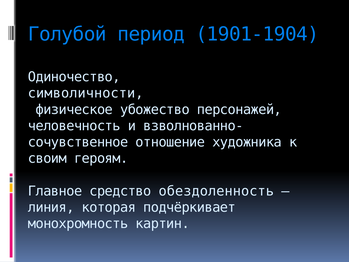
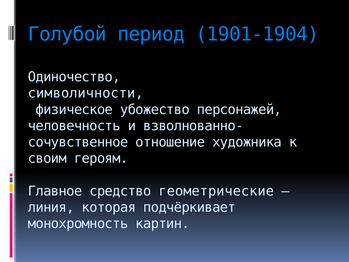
обездоленность: обездоленность -> геометрические
